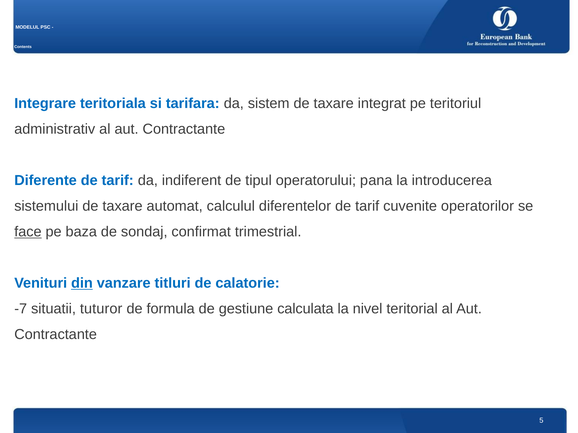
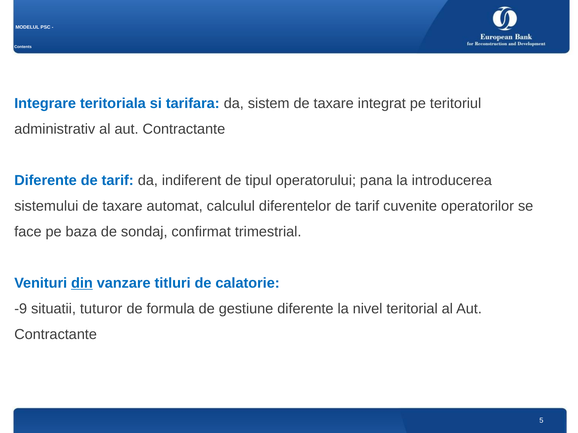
face underline: present -> none
-7: -7 -> -9
gestiune calculata: calculata -> diferente
